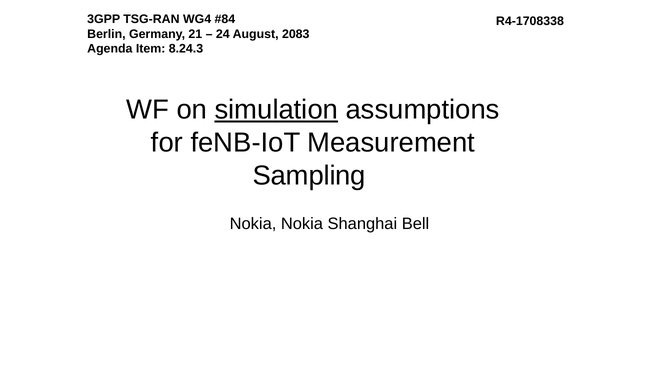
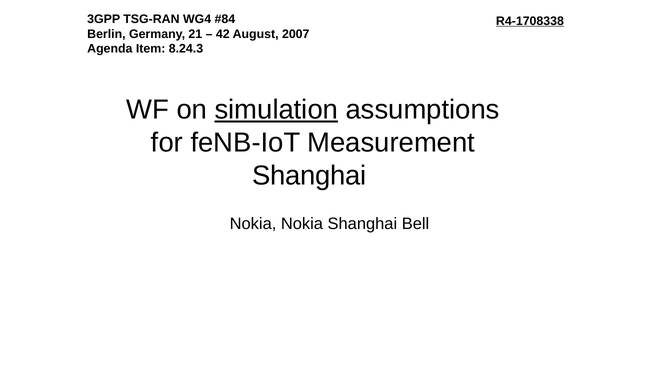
R4-1708338 underline: none -> present
24: 24 -> 42
2083: 2083 -> 2007
Sampling at (309, 175): Sampling -> Shanghai
